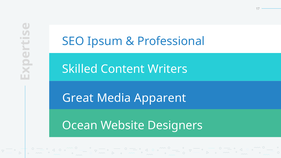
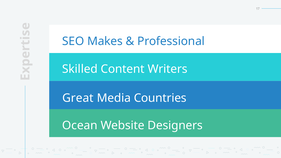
Ipsum: Ipsum -> Makes
Apparent: Apparent -> Countries
